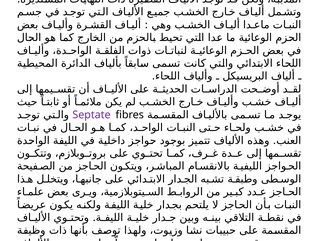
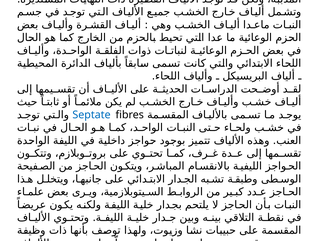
Septate colour: purple -> blue
